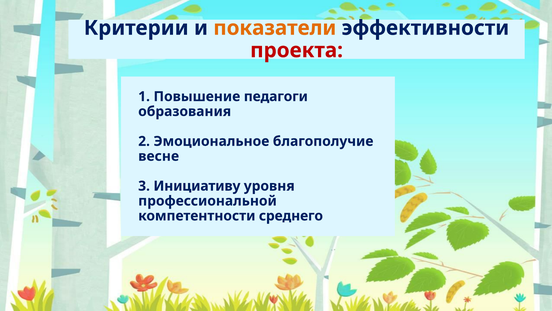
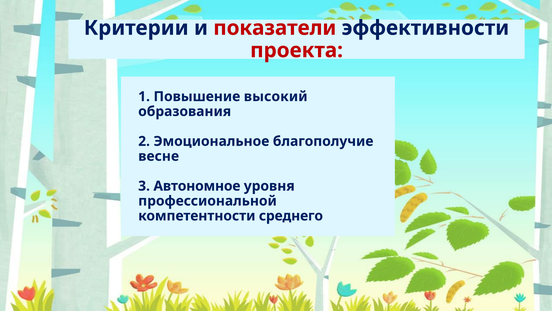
показатели colour: orange -> red
педагоги: педагоги -> высокий
Инициативу: Инициативу -> Автономное
